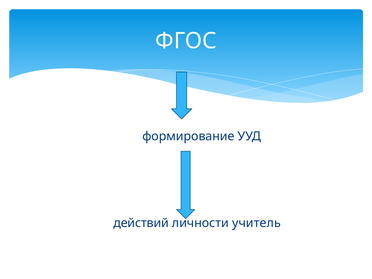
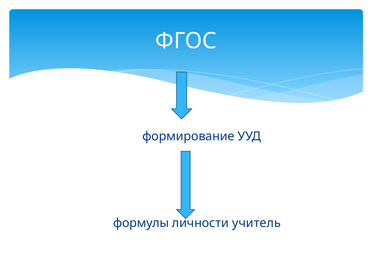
действий: действий -> формулы
